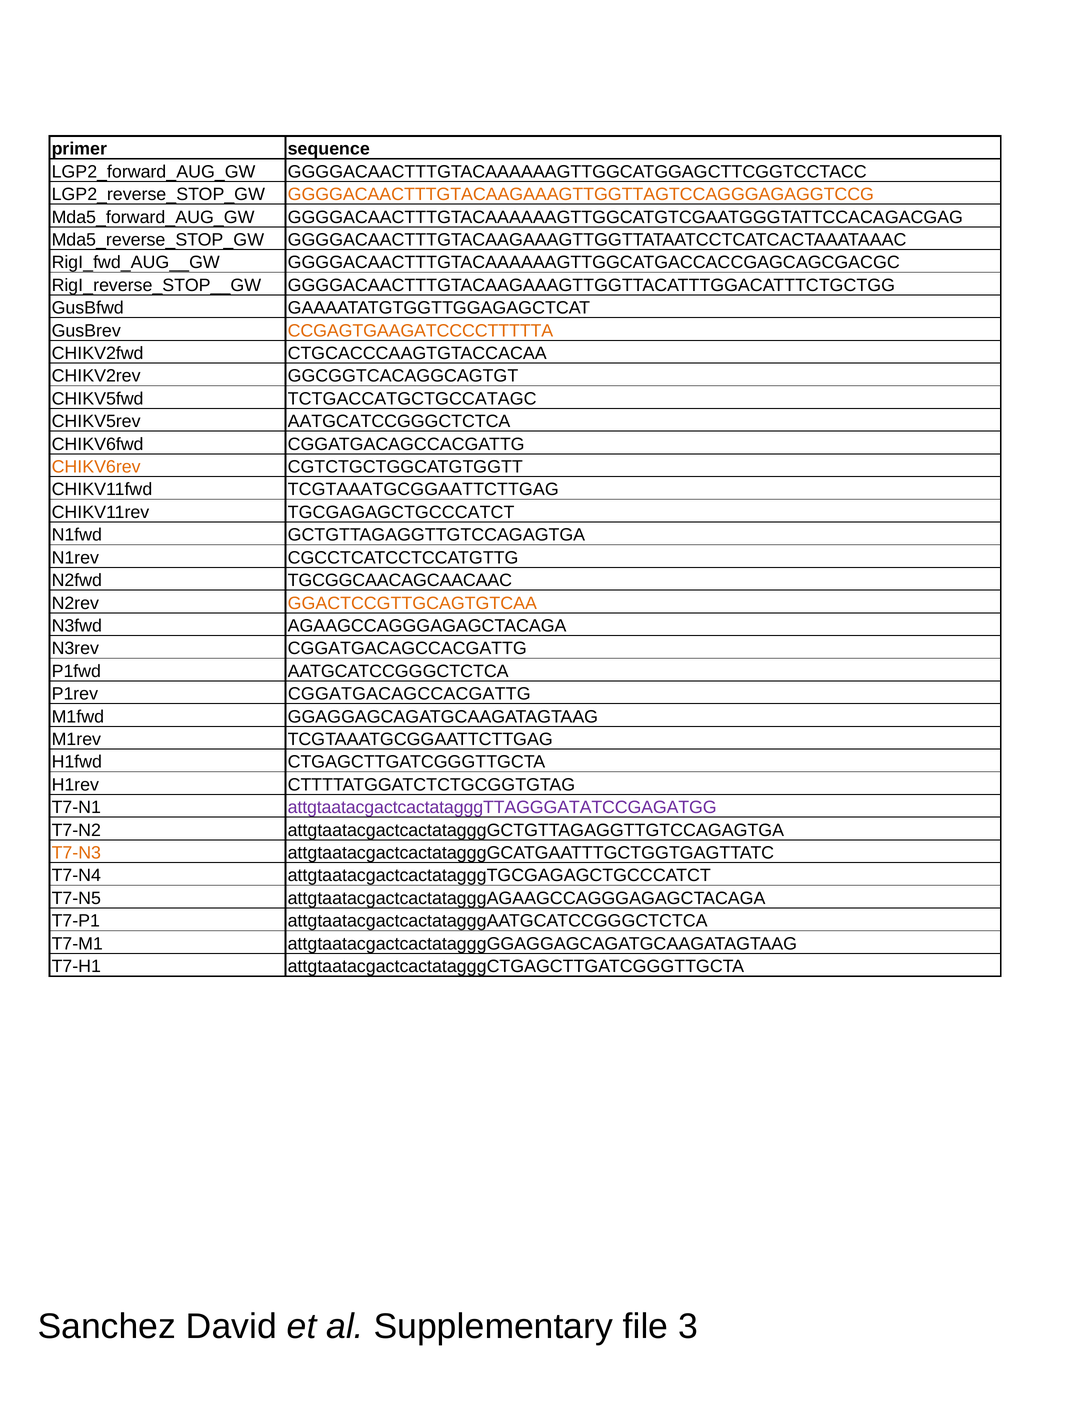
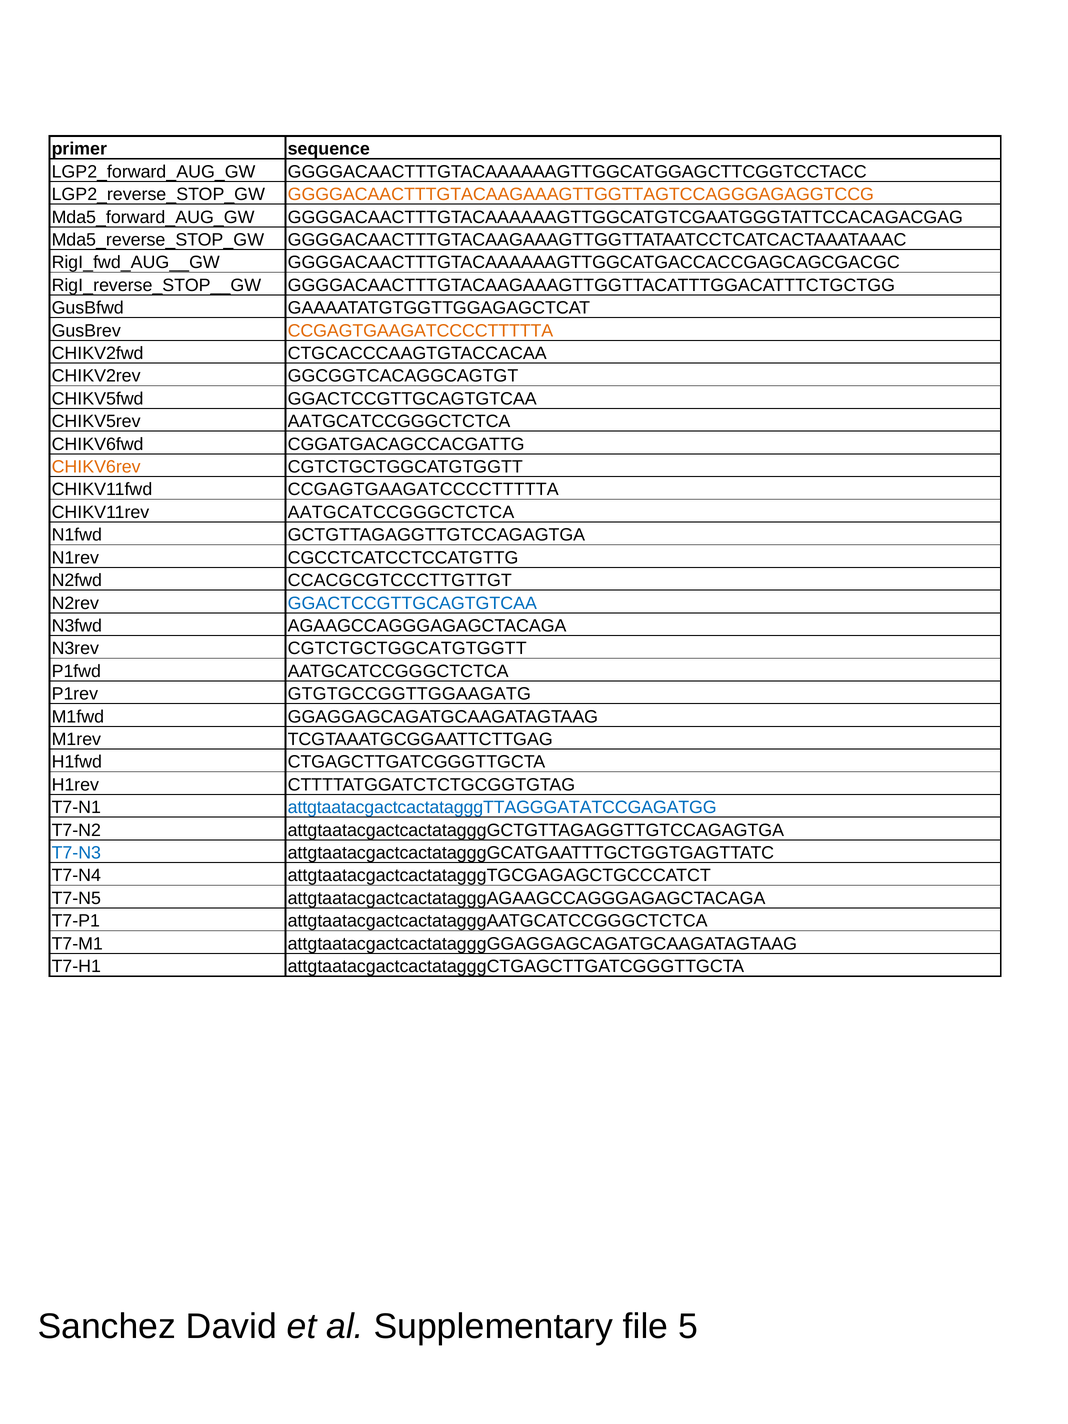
CHIKV5fwd TCTGACCATGCTGCCATAGC: TCTGACCATGCTGCCATAGC -> GGACTCCGTTGCAGTGTCAA
CHIKV11fwd TCGTAAATGCGGAATTCTTGAG: TCGTAAATGCGGAATTCTTGAG -> CCGAGTGAAGATCCCCTTTTTA
CHIKV11rev TGCGAGAGCTGCCCATCT: TGCGAGAGCTGCCCATCT -> AATGCATCCGGGCTCTCA
TGCGGCAACAGCAACAAC: TGCGGCAACAGCAACAAC -> CCACGCGTCCCTTGTTGT
GGACTCCGTTGCAGTGTCAA at (412, 603) colour: orange -> blue
N3rev CGGATGACAGCCACGATTG: CGGATGACAGCCACGATTG -> CGTCTGCTGGCATGTGGTT
P1rev CGGATGACAGCCACGATTG: CGGATGACAGCCACGATTG -> GTGTGCCGGTTGGAAGATG
attgtaatacgactcactatagggTTAGGGATATCCGAGATGG colour: purple -> blue
T7-N3 colour: orange -> blue
3: 3 -> 5
